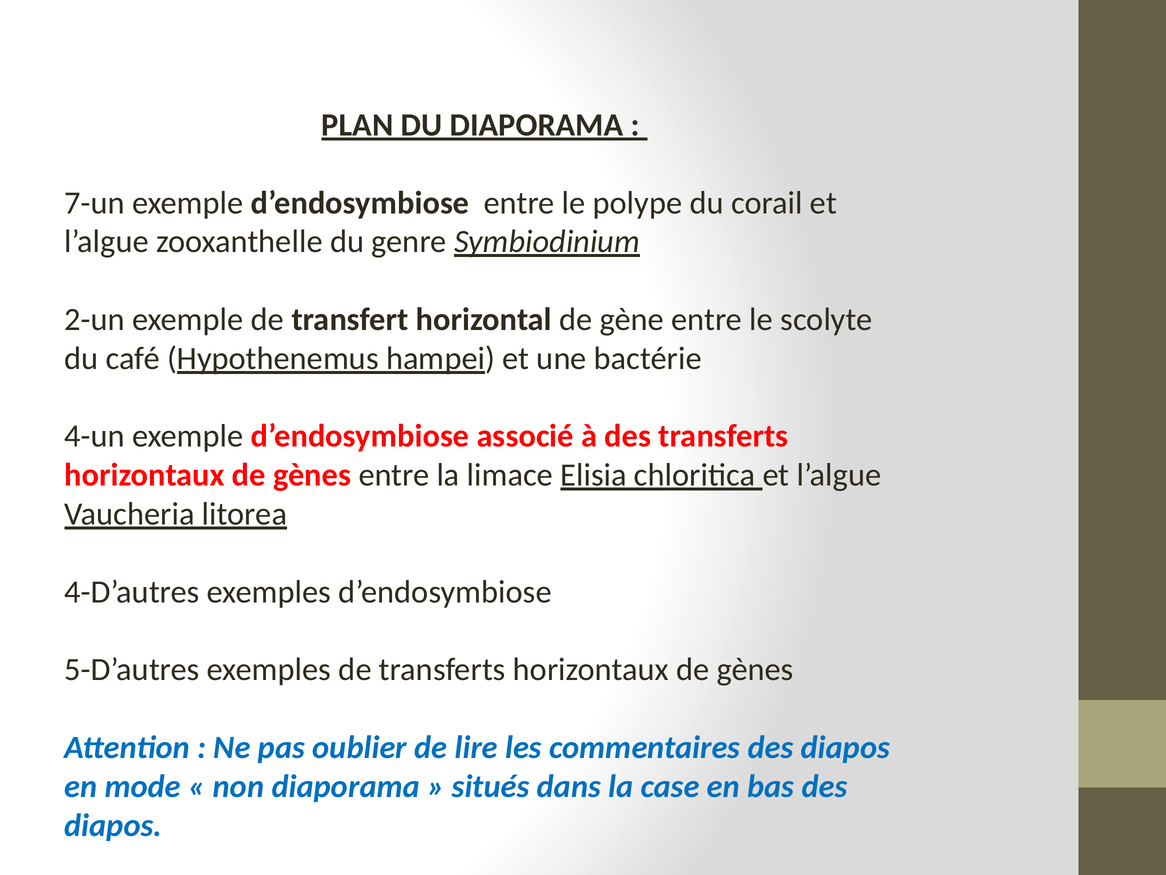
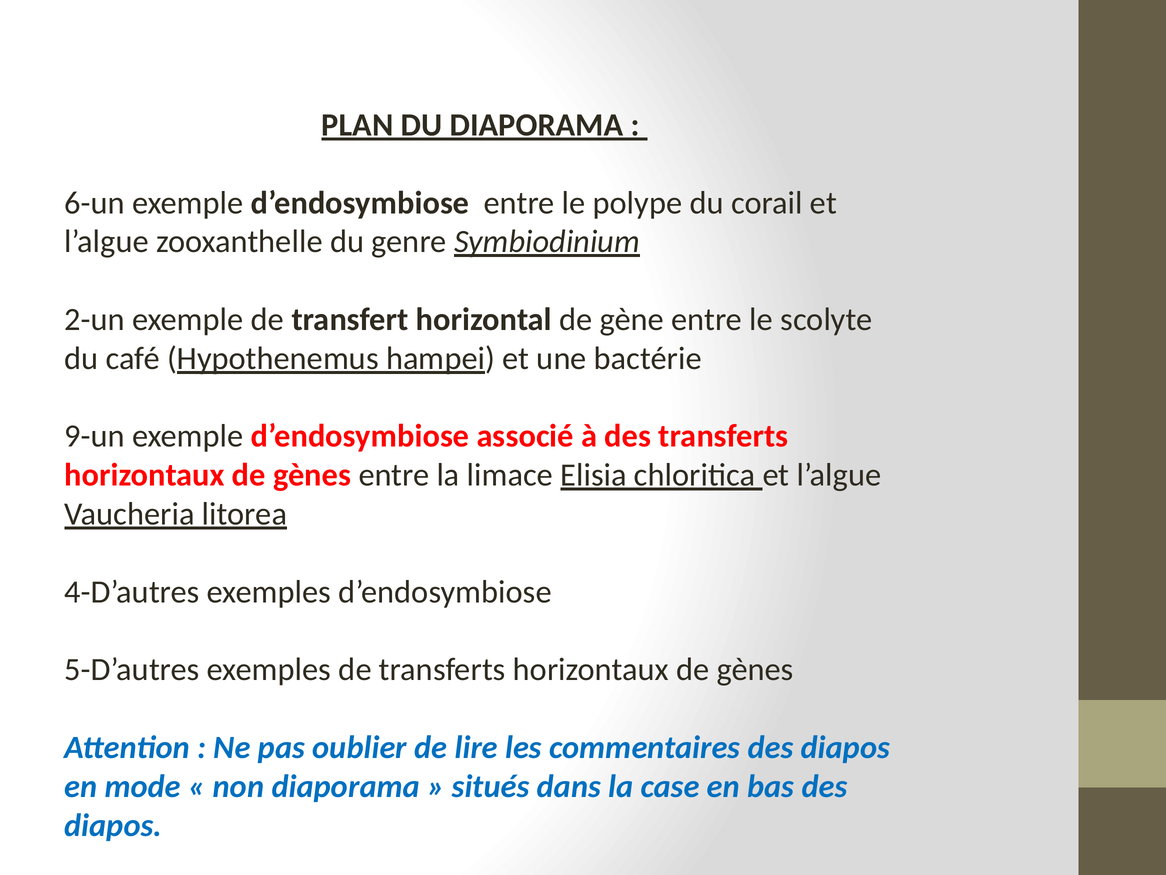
7-un: 7-un -> 6-un
4-un: 4-un -> 9-un
